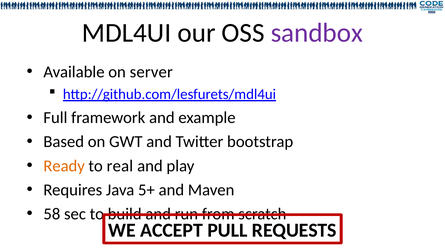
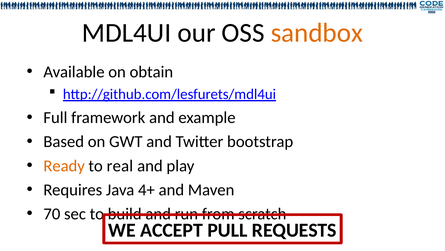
sandbox colour: purple -> orange
server: server -> obtain
5+: 5+ -> 4+
58: 58 -> 70
